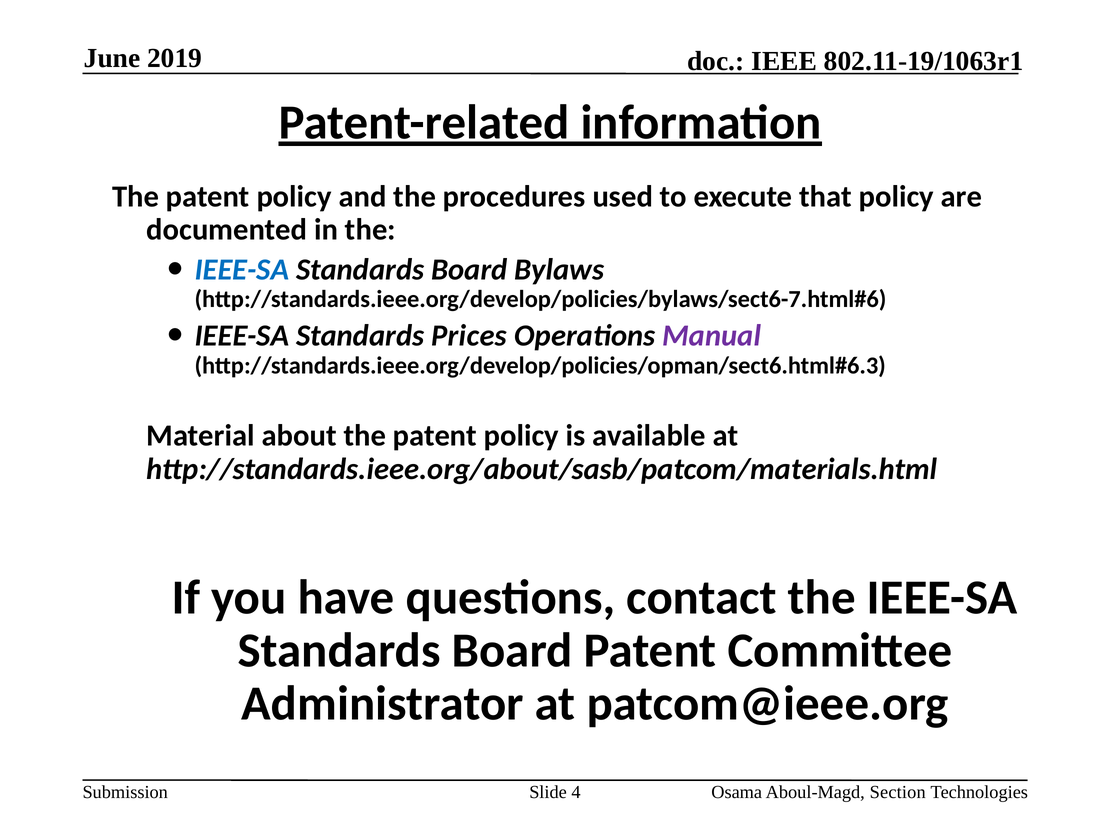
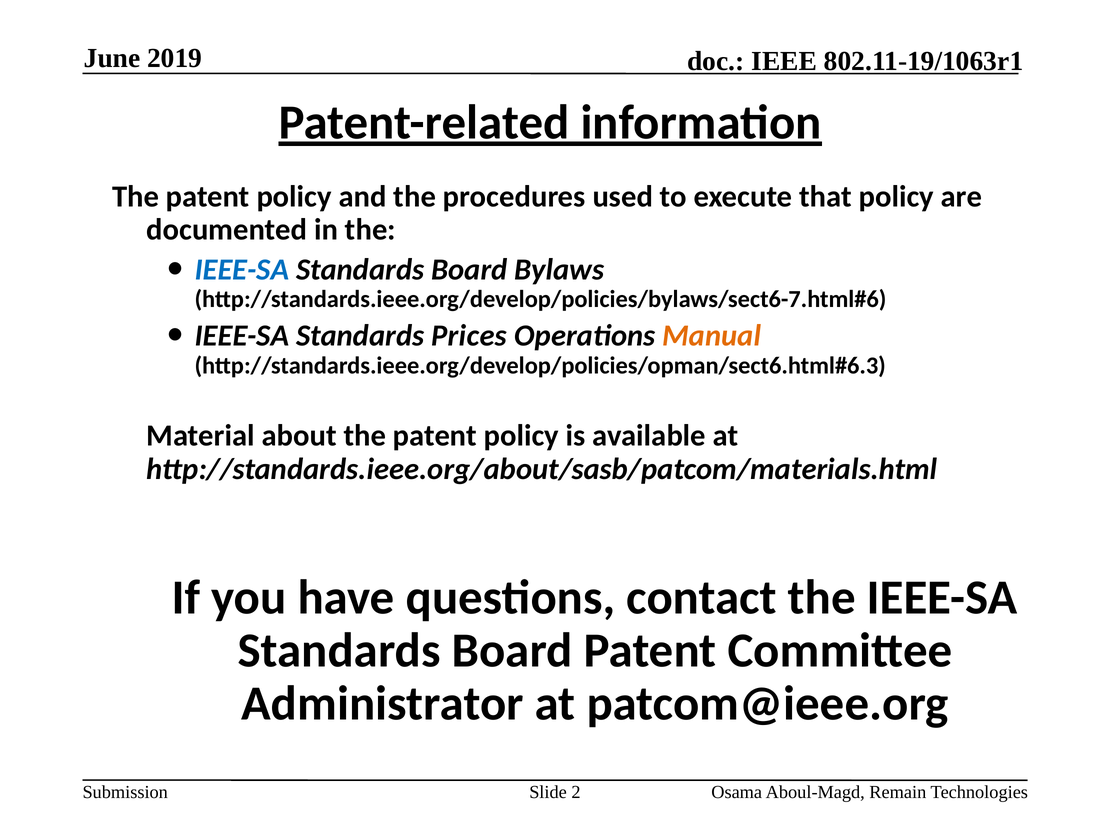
Manual colour: purple -> orange
4: 4 -> 2
Section: Section -> Remain
